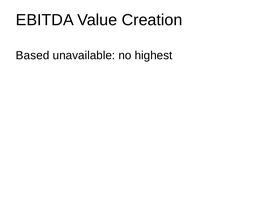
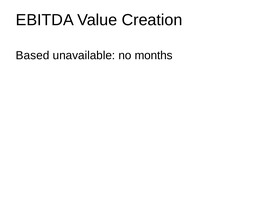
highest: highest -> months
